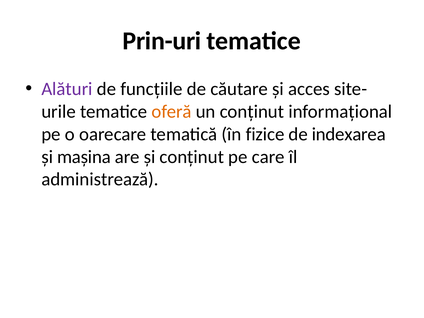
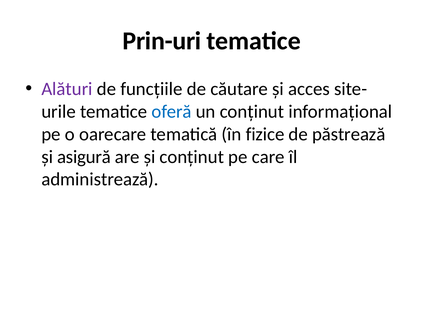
oferă colour: orange -> blue
indexarea: indexarea -> păstrează
mașina: mașina -> asigură
